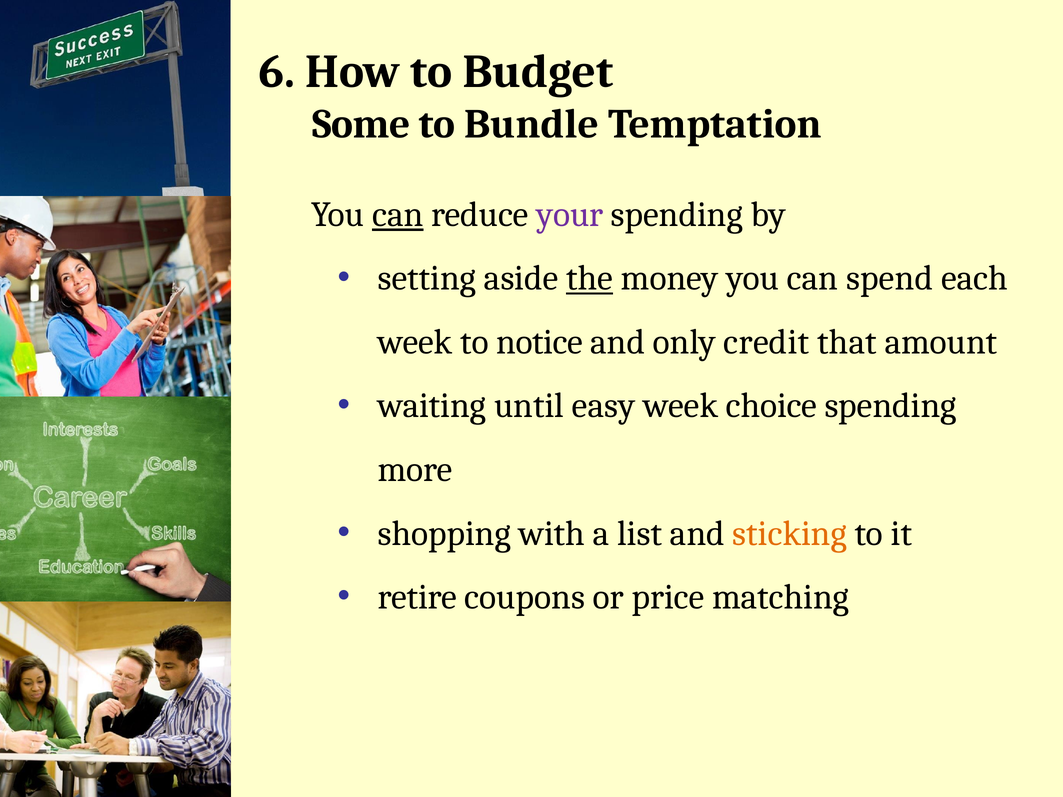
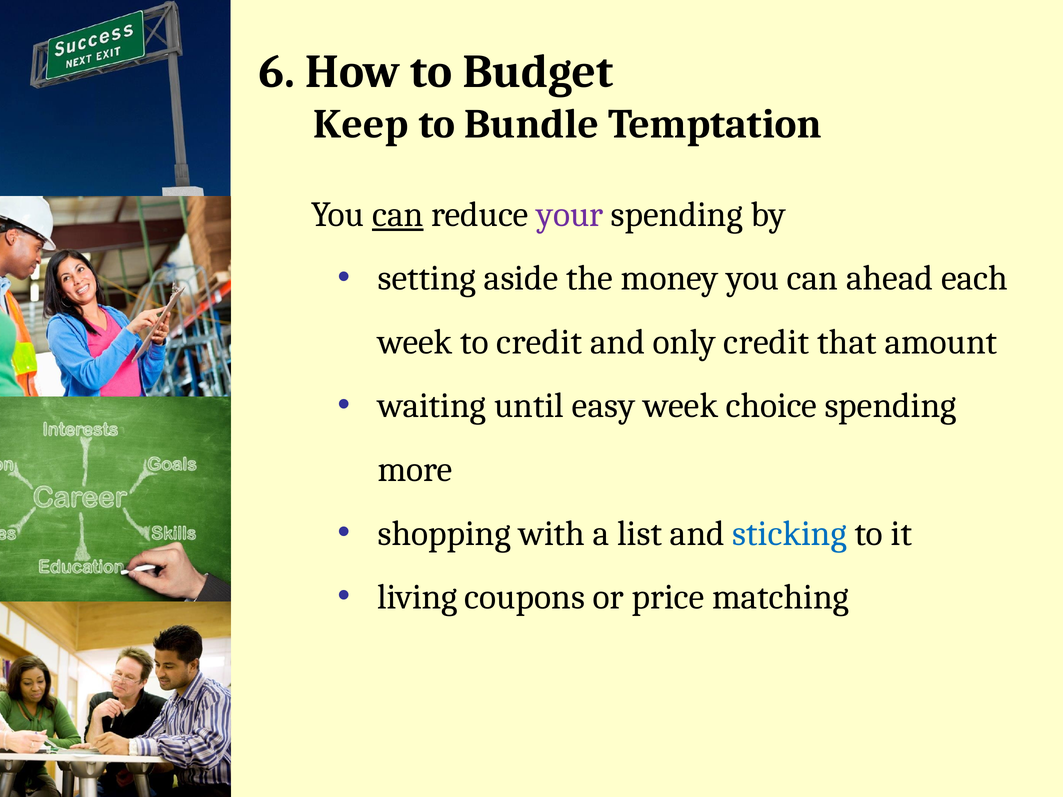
Some: Some -> Keep
the underline: present -> none
spend: spend -> ahead
to notice: notice -> credit
sticking colour: orange -> blue
retire: retire -> living
